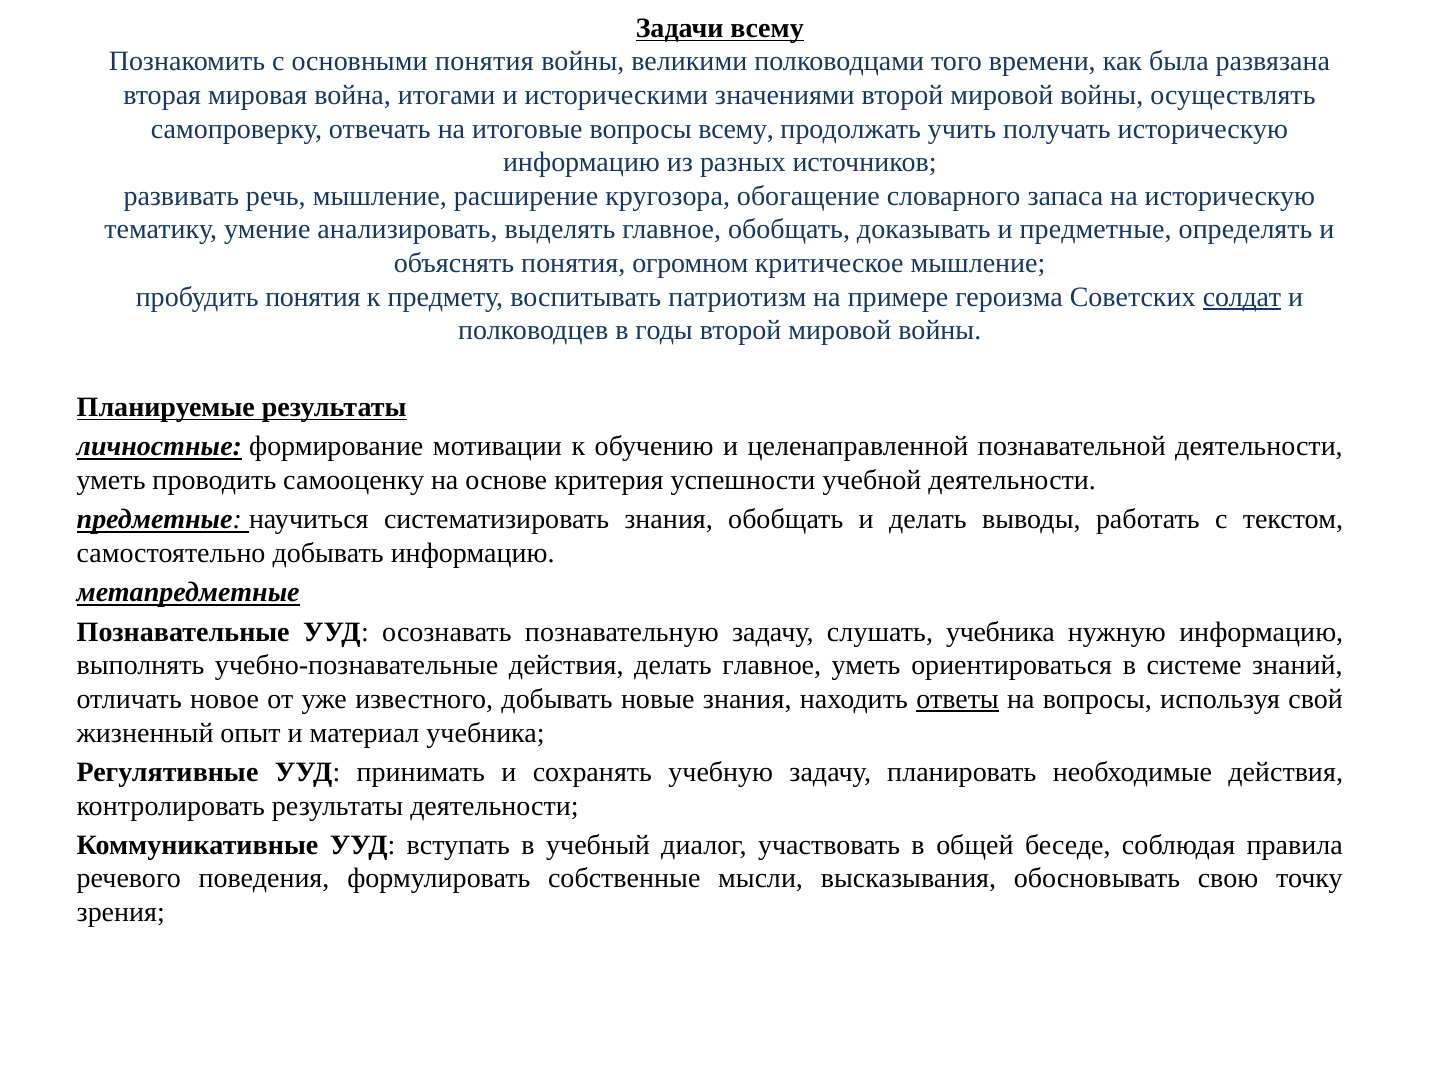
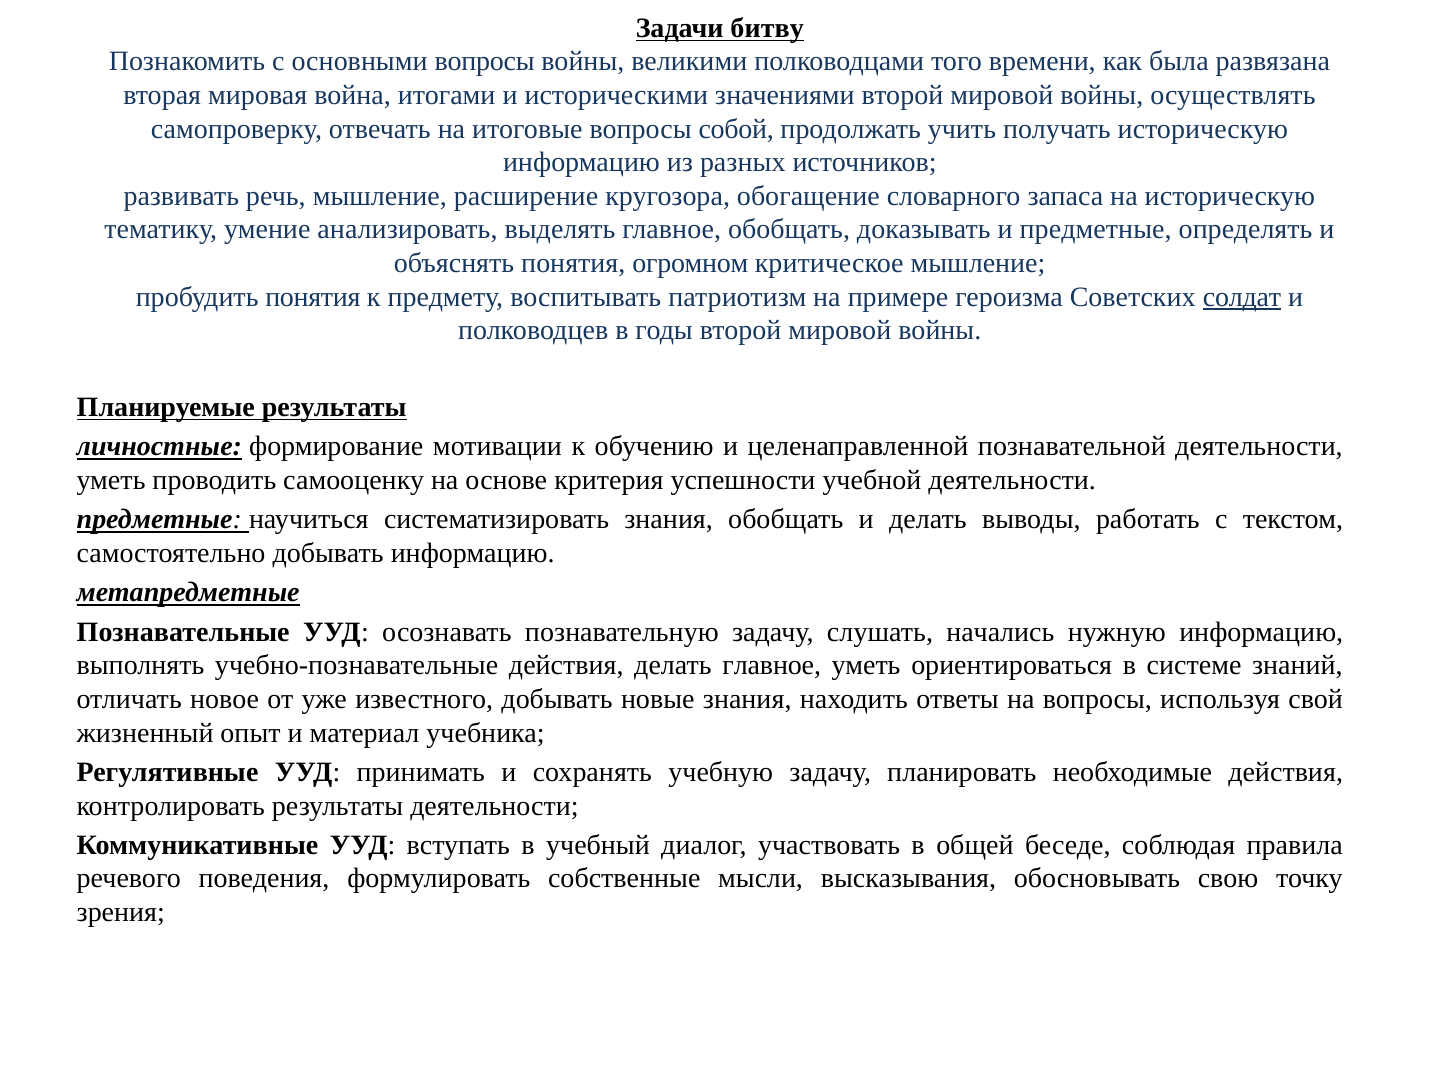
Задачи всему: всему -> битву
основными понятия: понятия -> вопросы
вопросы всему: всему -> собой
слушать учебника: учебника -> начались
ответы underline: present -> none
